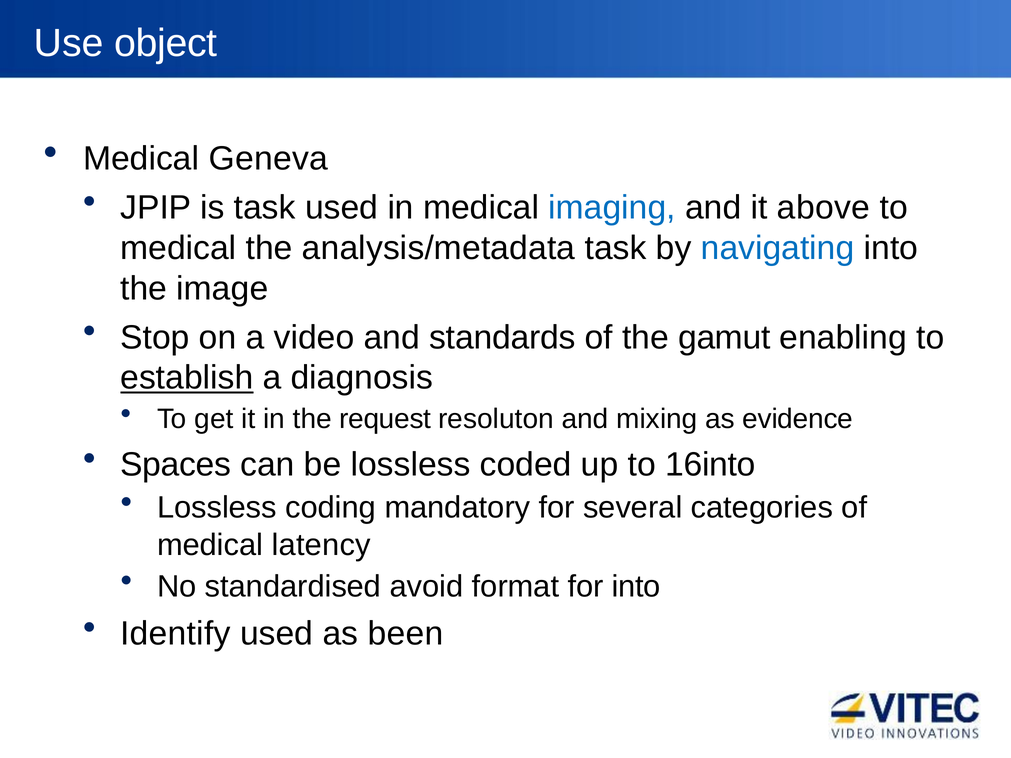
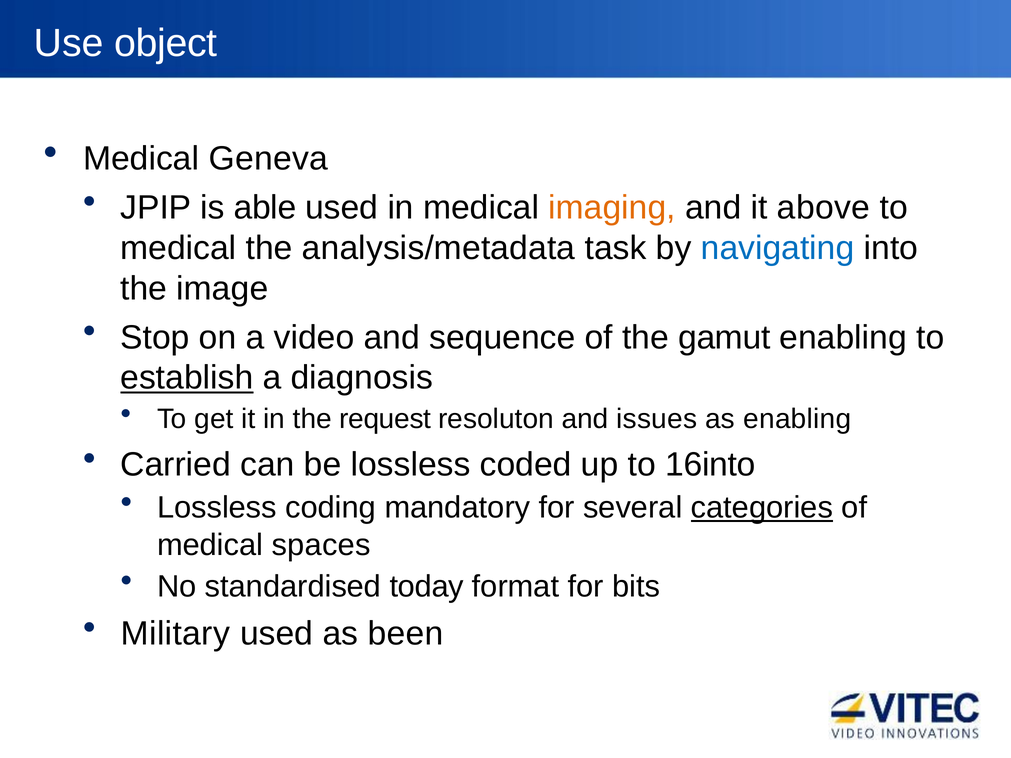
is task: task -> able
imaging colour: blue -> orange
standards: standards -> sequence
mixing: mixing -> issues
as evidence: evidence -> enabling
Spaces: Spaces -> Carried
categories underline: none -> present
latency: latency -> spaces
avoid: avoid -> today
for into: into -> bits
Identify: Identify -> Military
